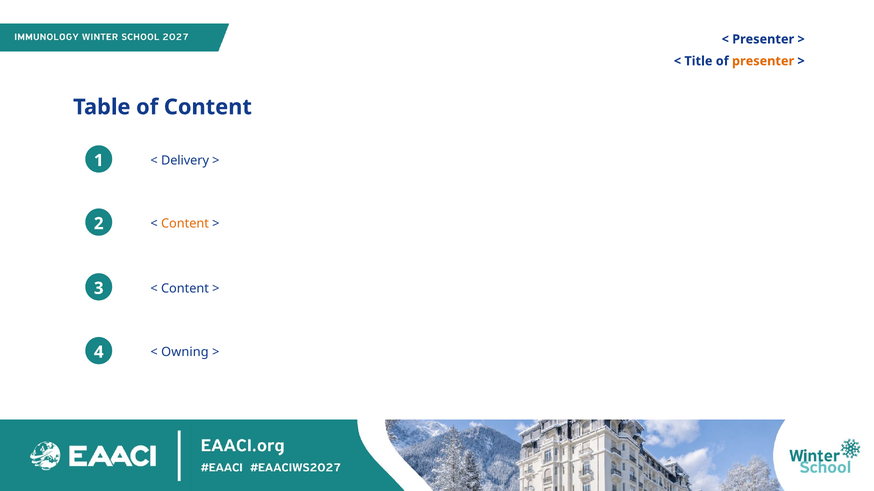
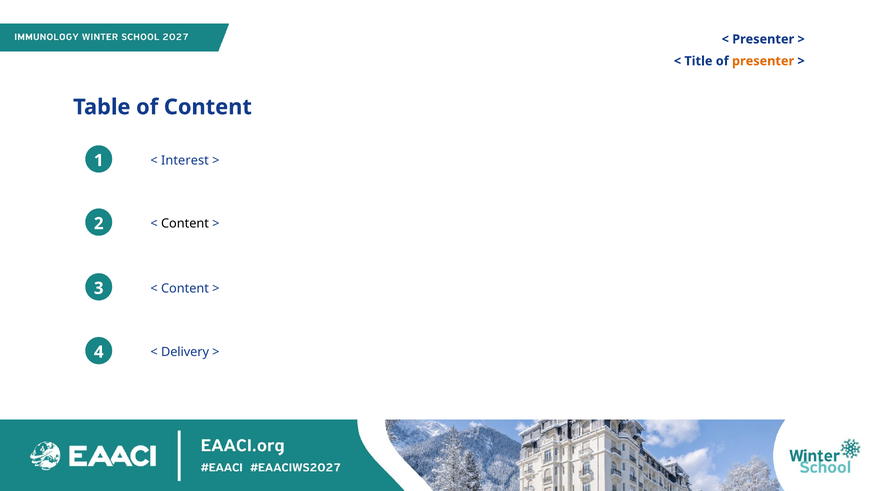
Delivery: Delivery -> Interest
Content at (185, 224) colour: orange -> black
Owning: Owning -> Delivery
